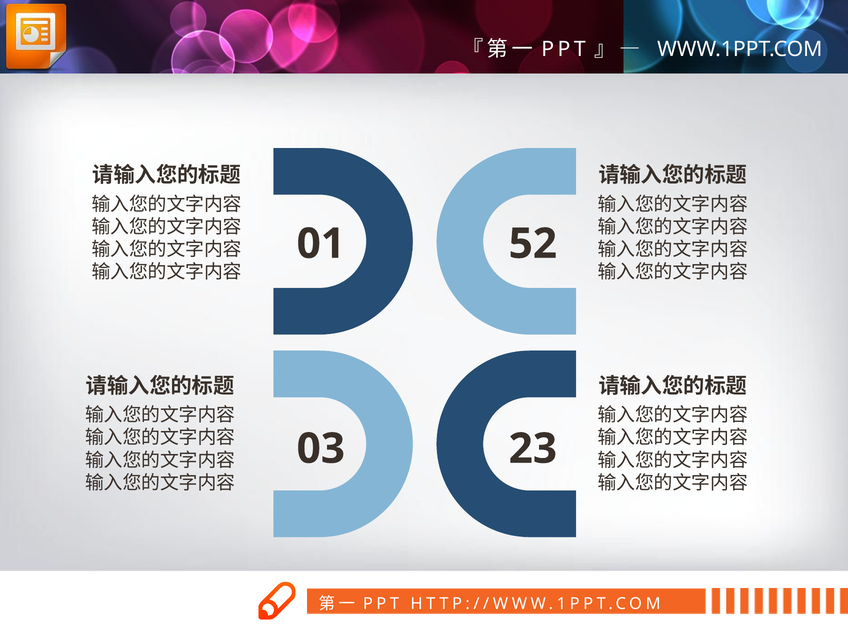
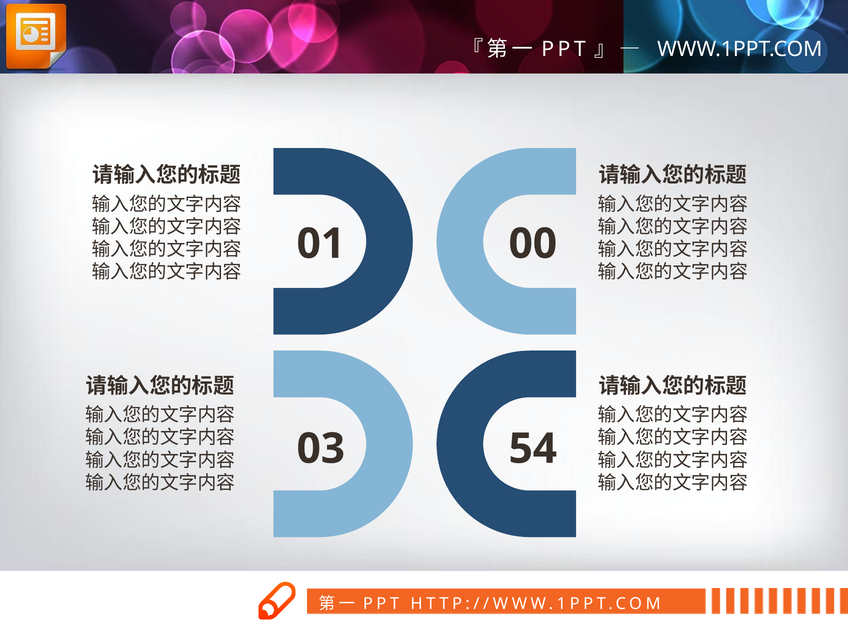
52: 52 -> 00
23: 23 -> 54
